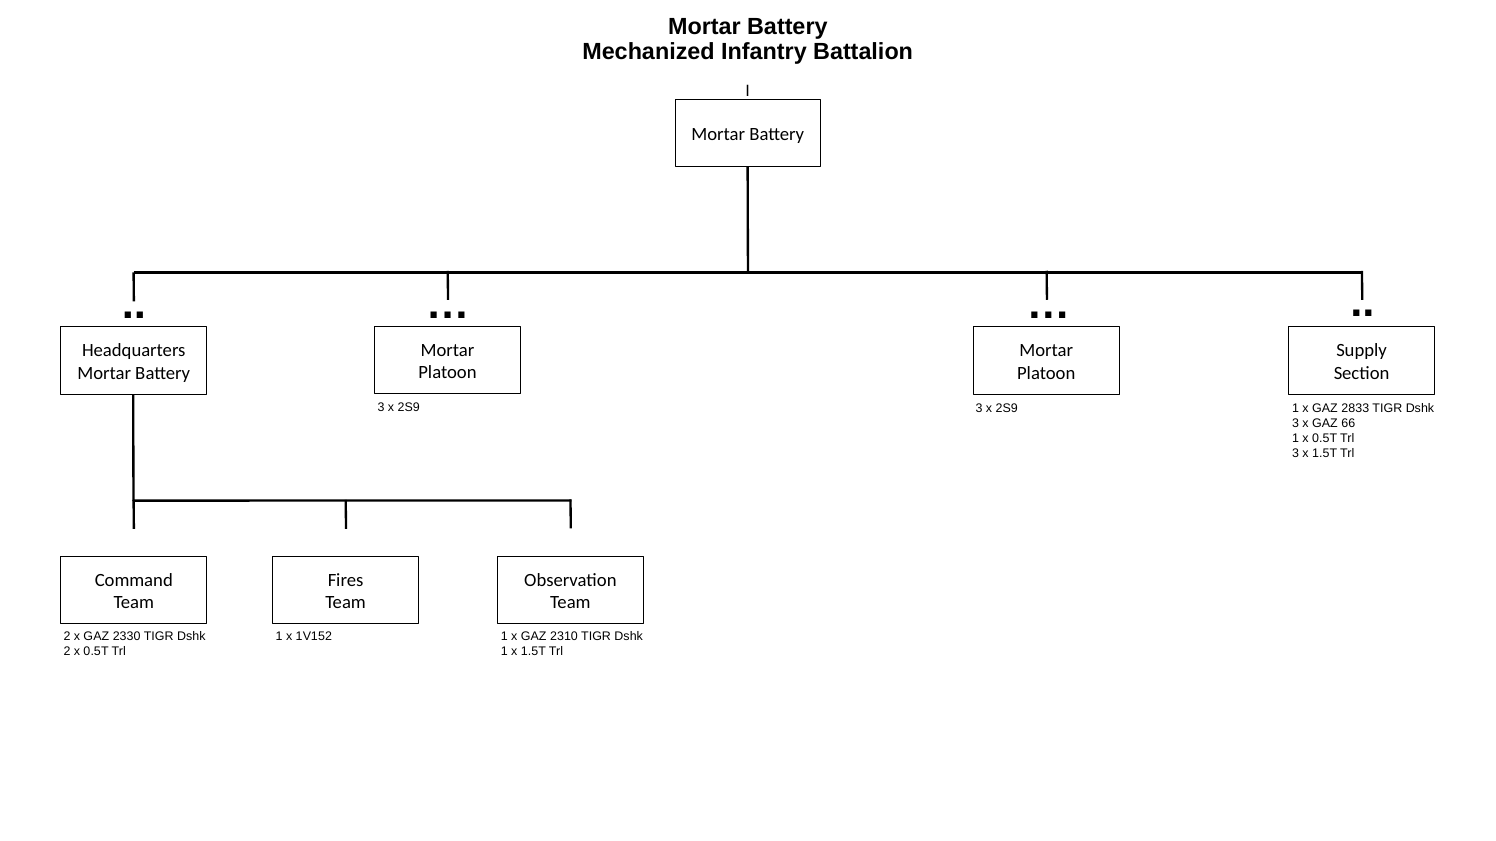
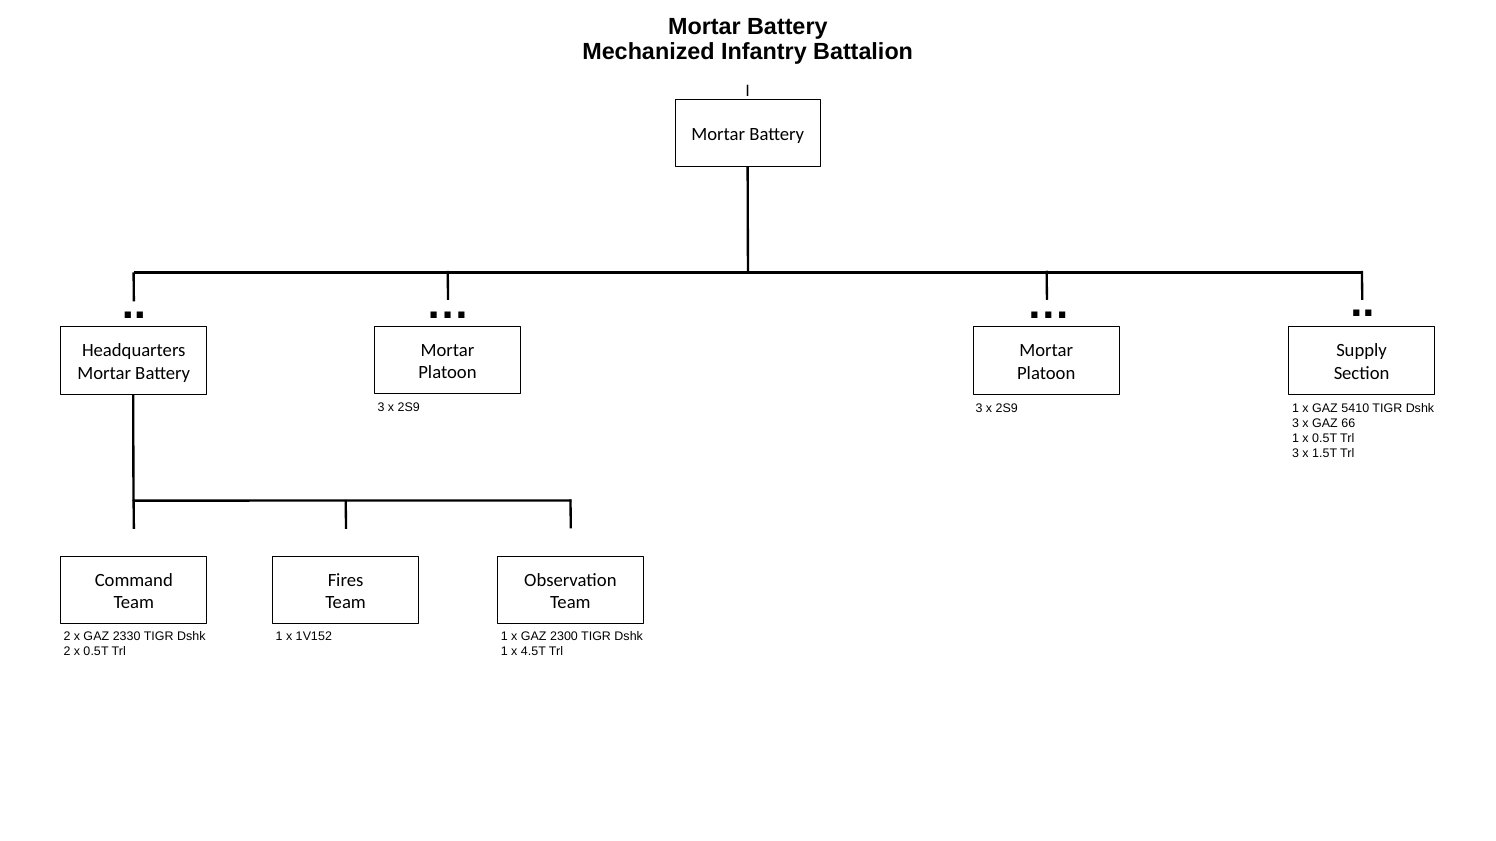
2833: 2833 -> 5410
2310: 2310 -> 2300
1 x 1.5T: 1.5T -> 4.5T
